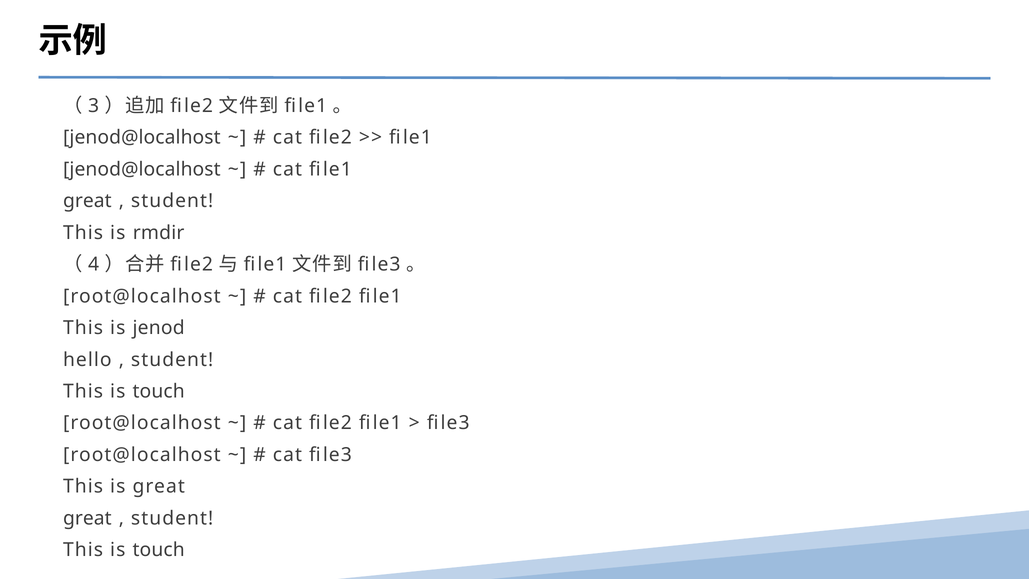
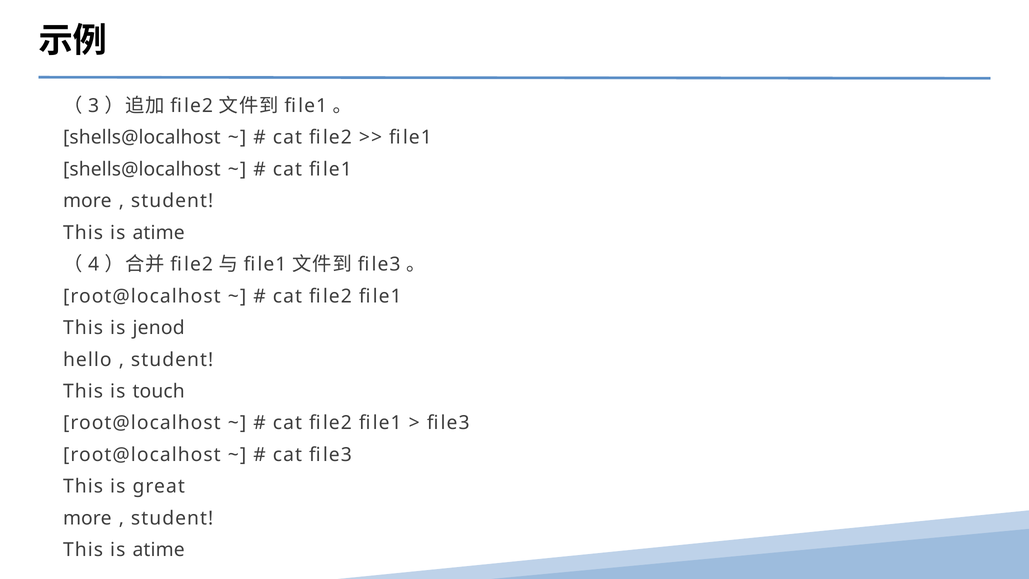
jenod@localhost at (142, 137): jenod@localhost -> shells@localhost
jenod@localhost at (142, 169): jenod@localhost -> shells@localhost
great at (87, 201): great -> more
rmdir at (159, 233): rmdir -> atime
great at (87, 518): great -> more
touch at (159, 550): touch -> atime
